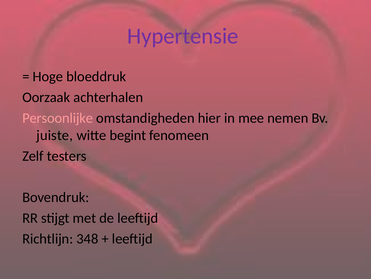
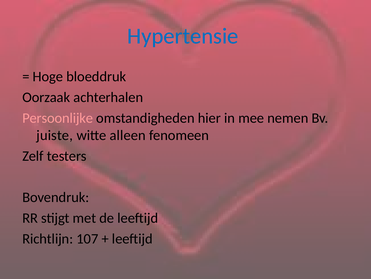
Hypertensie colour: purple -> blue
begint: begint -> alleen
348: 348 -> 107
